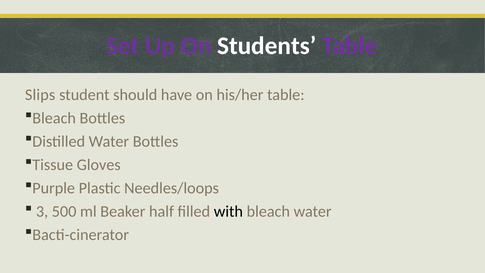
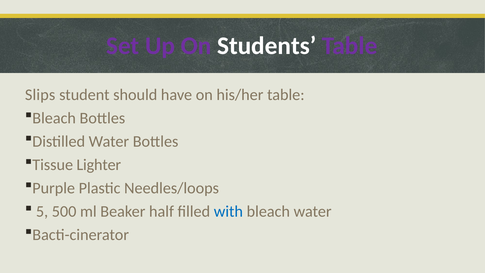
Gloves: Gloves -> Lighter
3: 3 -> 5
with colour: black -> blue
